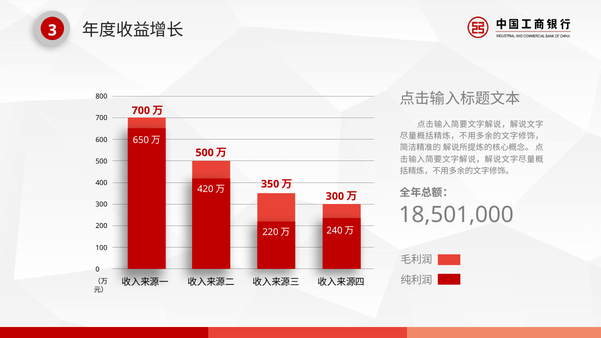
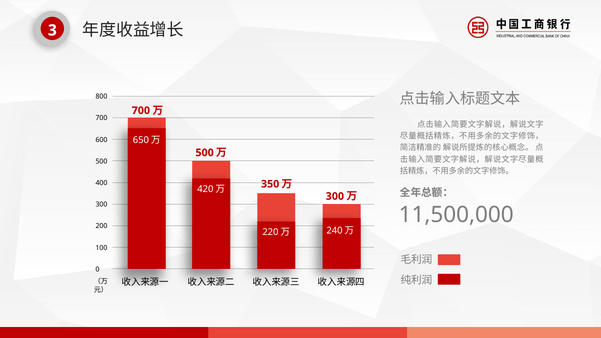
18,501,000: 18,501,000 -> 11,500,000
